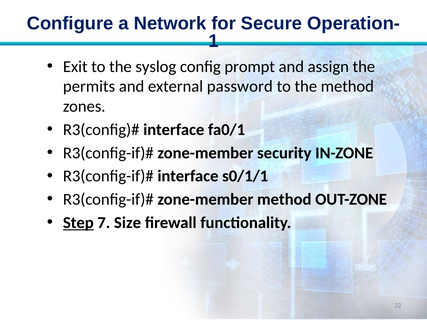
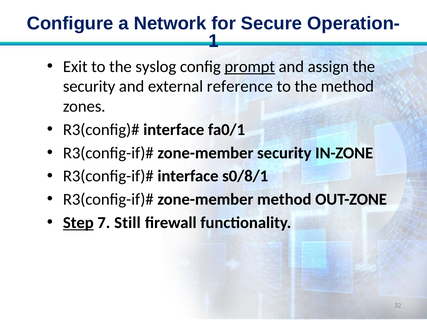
prompt underline: none -> present
permits at (89, 87): permits -> security
password: password -> reference
s0/1/1: s0/1/1 -> s0/8/1
Size: Size -> Still
